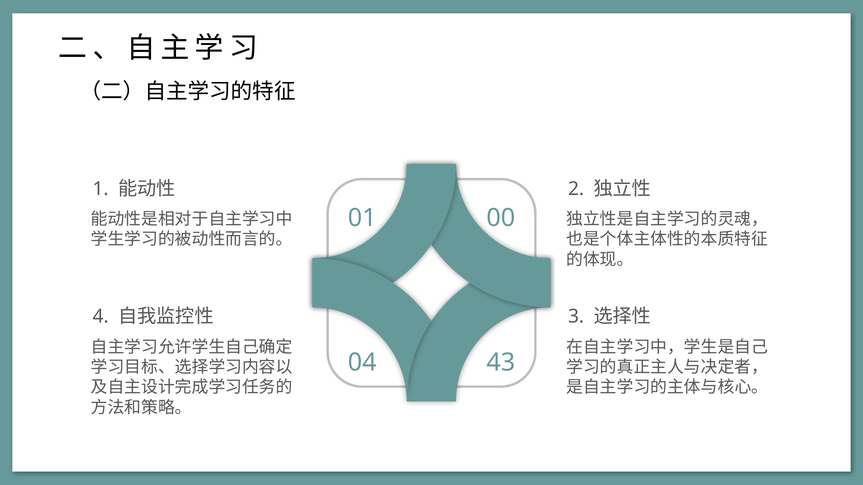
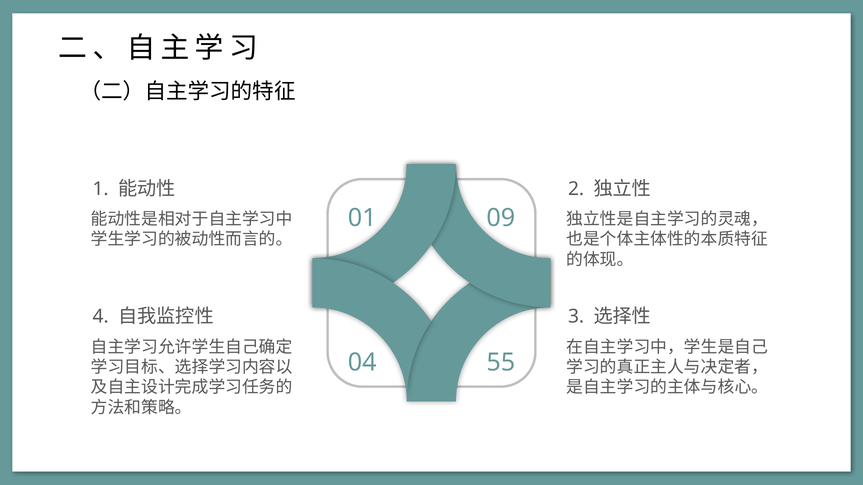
00: 00 -> 09
43: 43 -> 55
